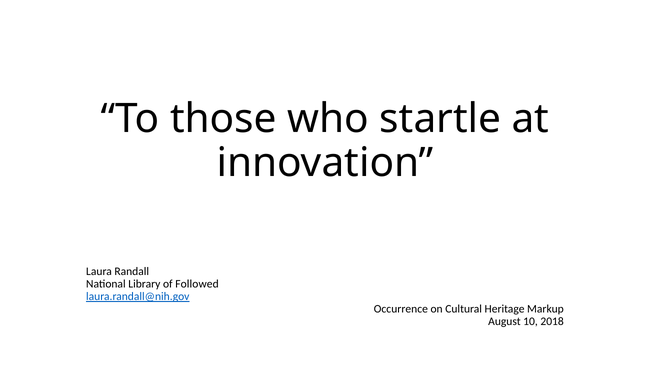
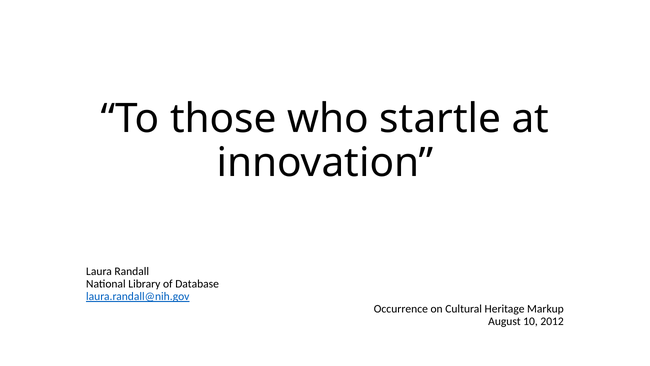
Followed: Followed -> Database
2018: 2018 -> 2012
